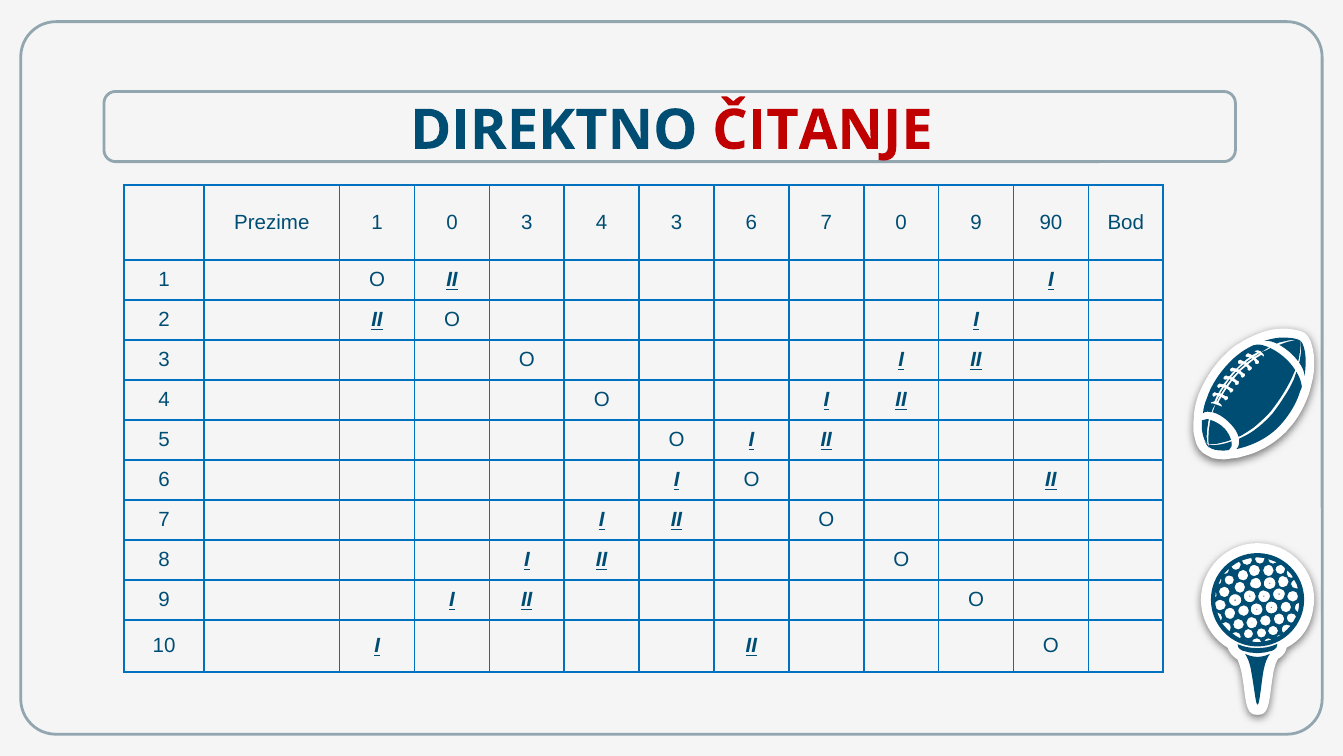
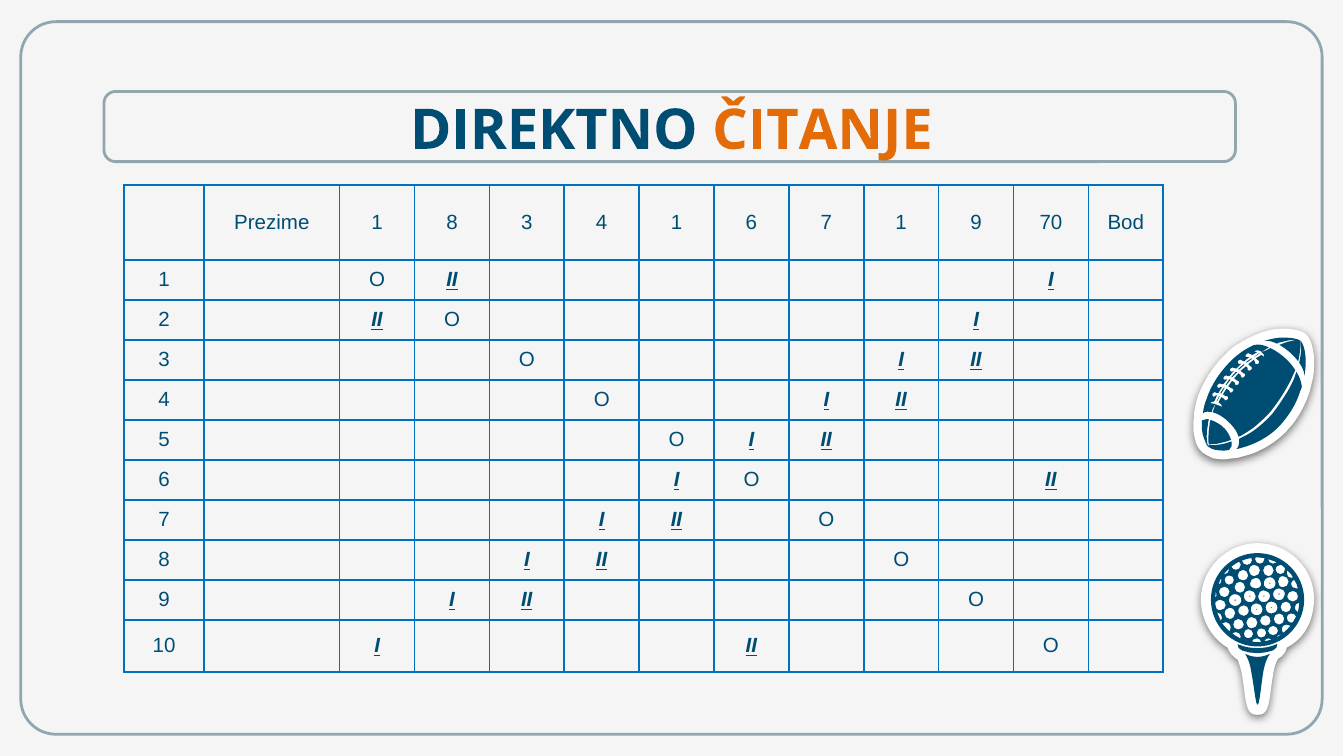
ČITANJE colour: red -> orange
1 0: 0 -> 8
4 3: 3 -> 1
7 0: 0 -> 1
90: 90 -> 70
